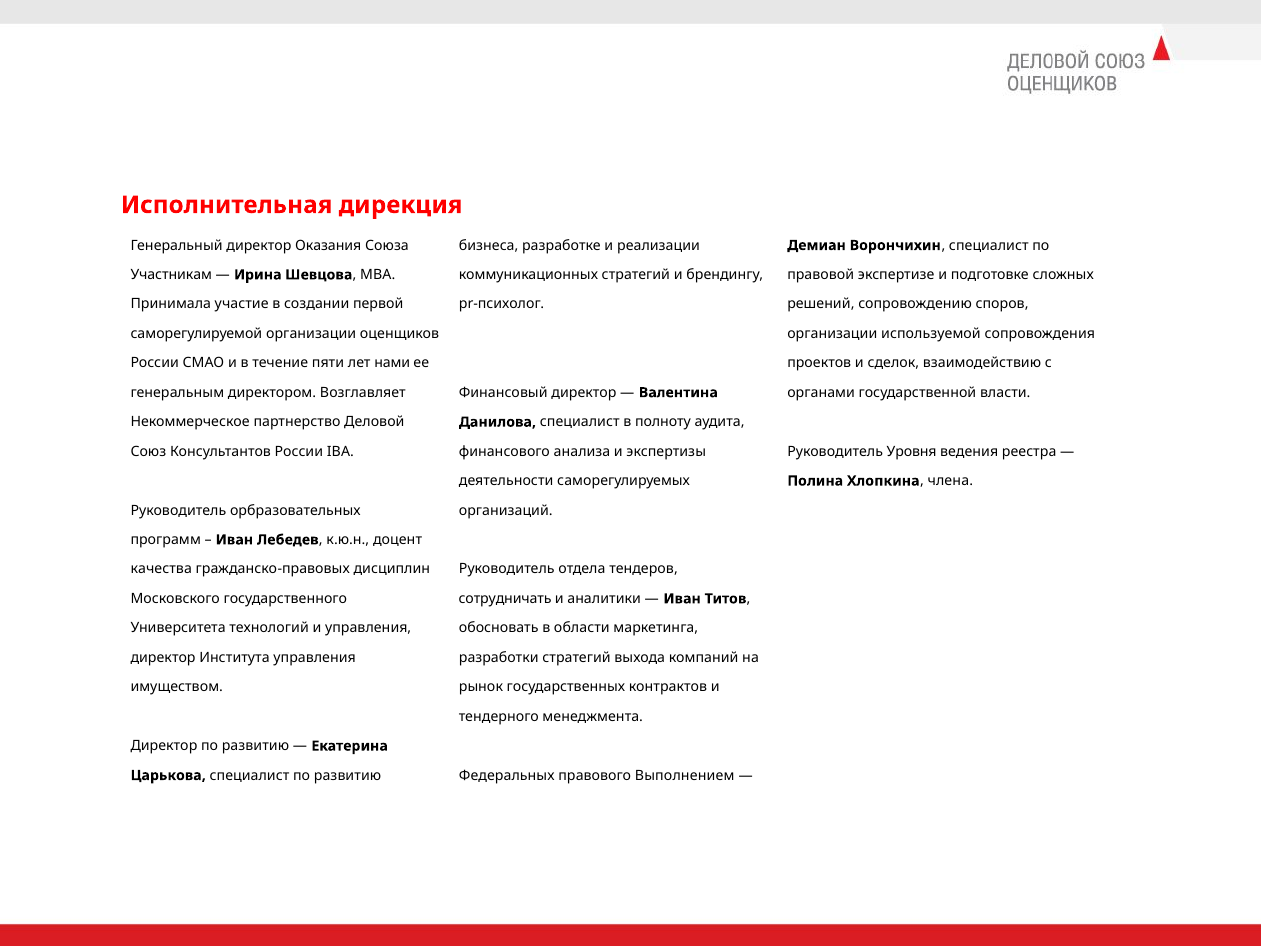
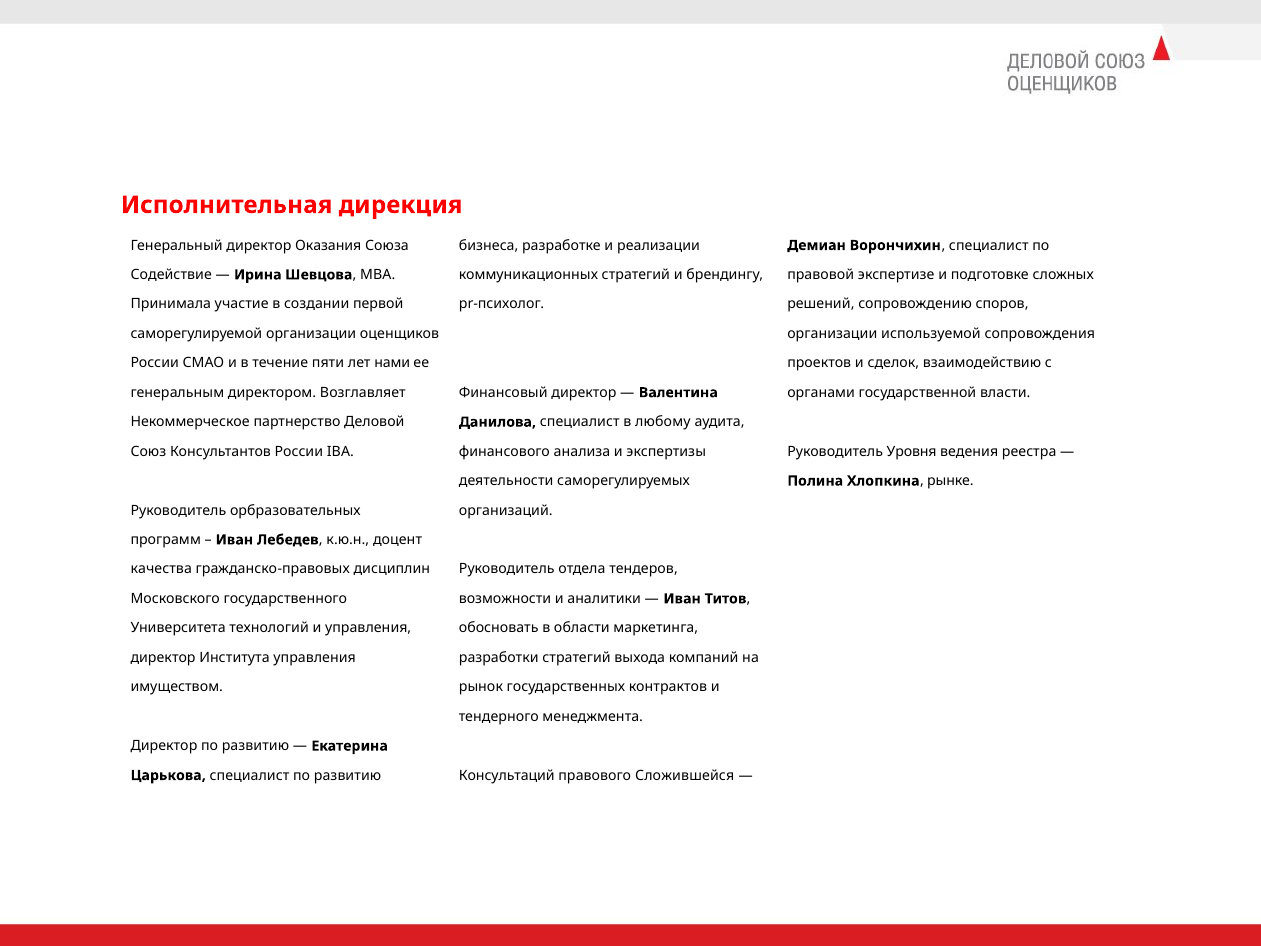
Участникам: Участникам -> Содействие
полноту: полноту -> любому
члена: члена -> рынке
сотрудничать: сотрудничать -> возможности
Федеральных: Федеральных -> Консультаций
Выполнением: Выполнением -> Сложившейся
